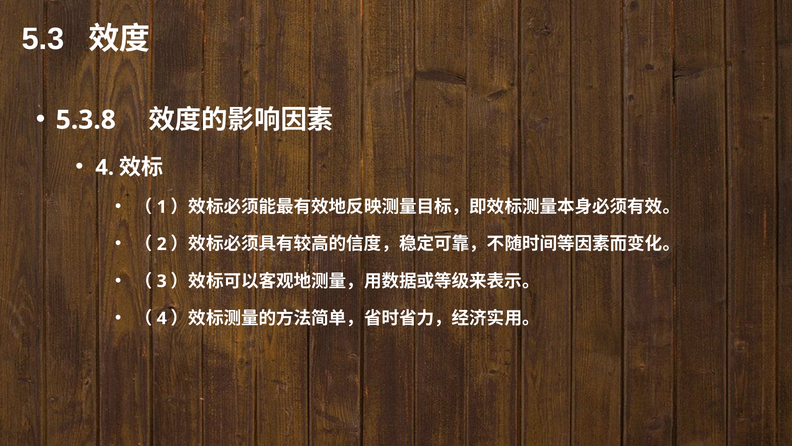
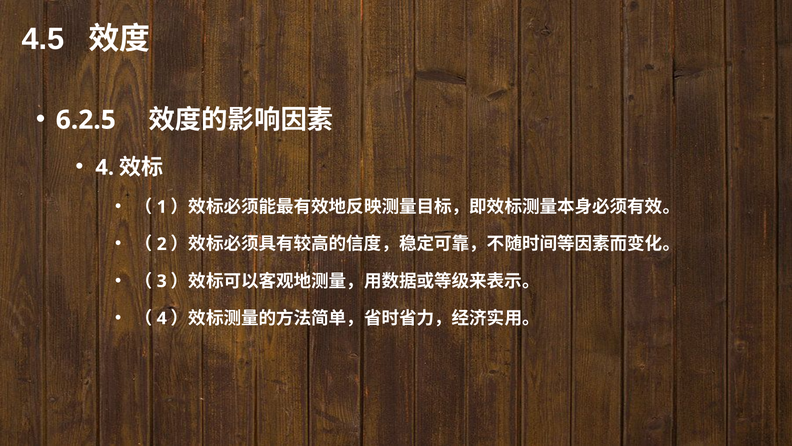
5.3: 5.3 -> 4.5
5.3.8: 5.3.8 -> 6.2.5
